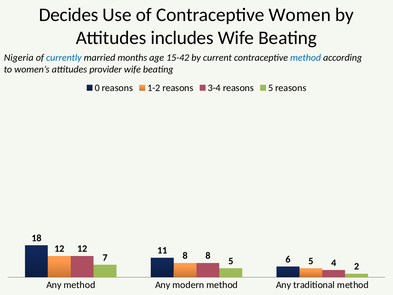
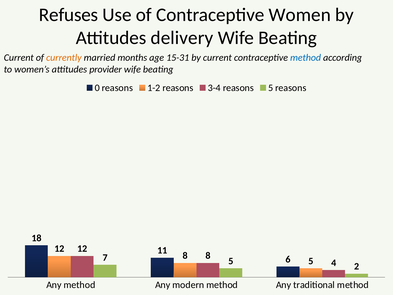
Decides: Decides -> Refuses
includes: includes -> delivery
Nigeria at (19, 58): Nigeria -> Current
currently colour: blue -> orange
15-42: 15-42 -> 15-31
